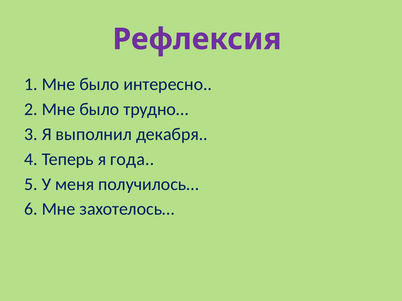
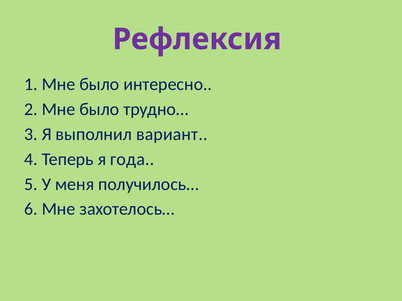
декабря: декабря -> вариант
